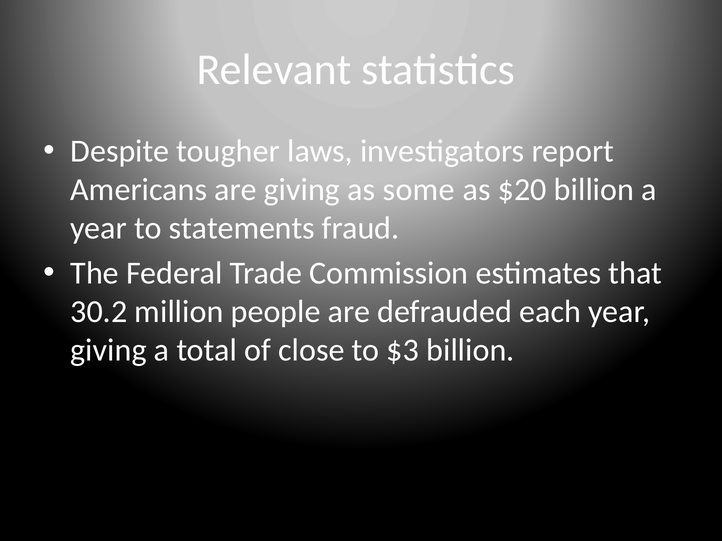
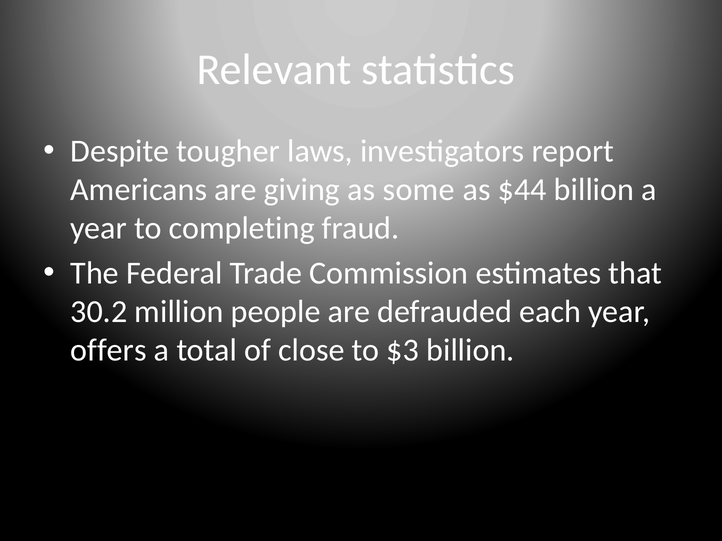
$20: $20 -> $44
statements: statements -> completing
giving at (109, 351): giving -> offers
